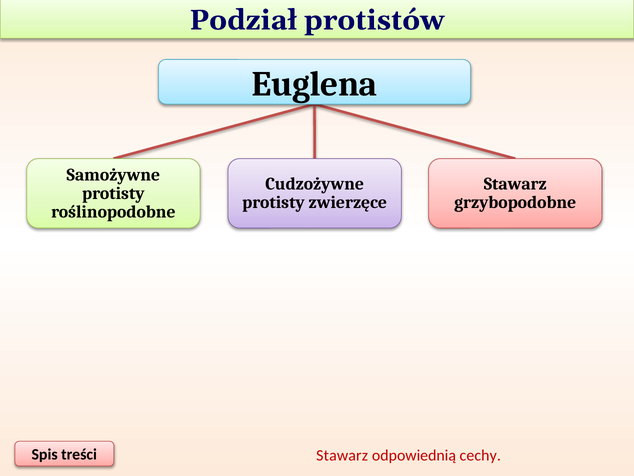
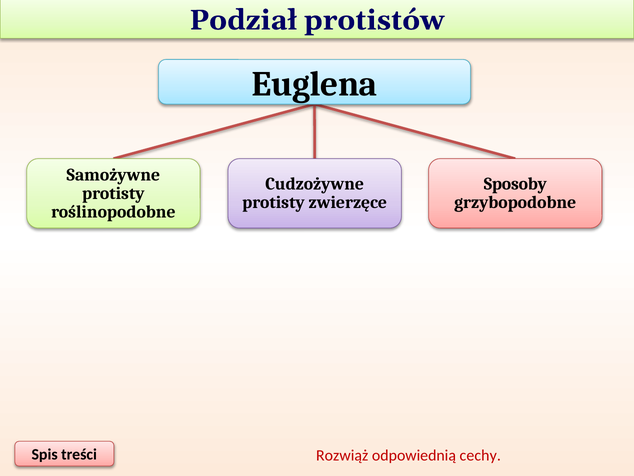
Stawarz at (515, 184): Stawarz -> Sposoby
treści Stawarz: Stawarz -> Rozwiąż
